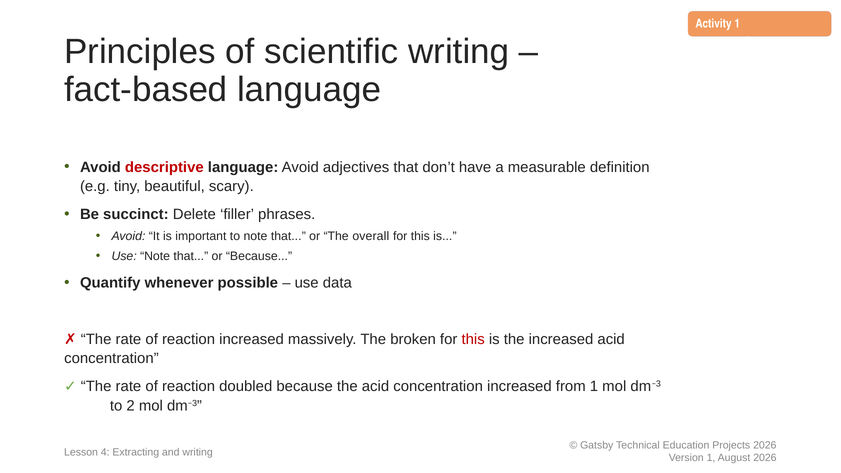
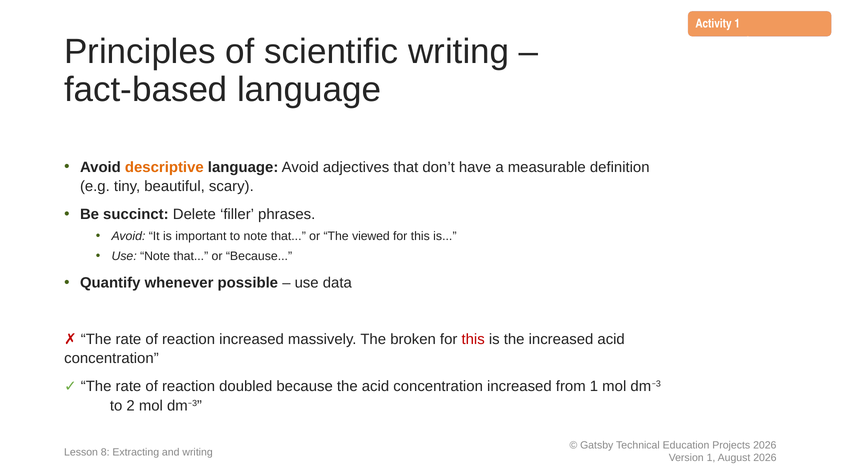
descriptive colour: red -> orange
overall: overall -> viewed
4: 4 -> 8
